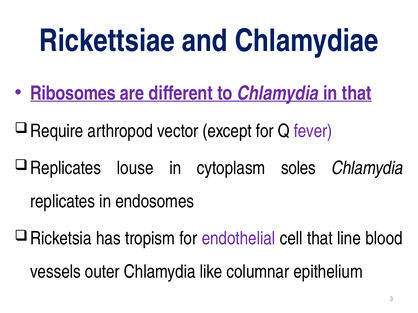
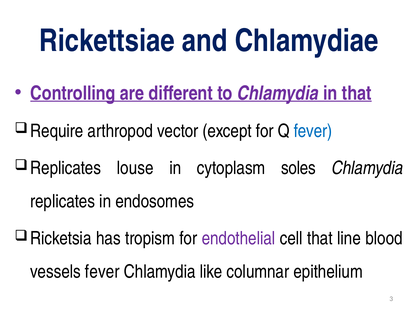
Ribosomes: Ribosomes -> Controlling
fever at (313, 131) colour: purple -> blue
vessels outer: outer -> fever
